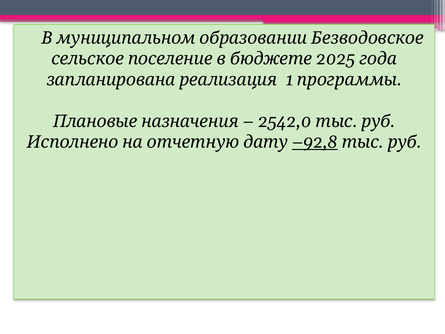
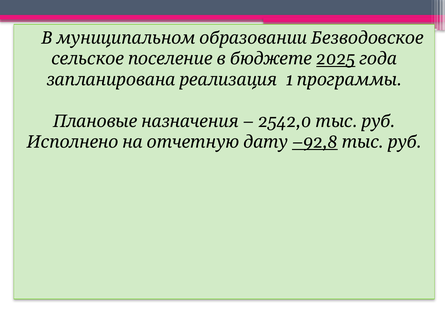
2025 underline: none -> present
